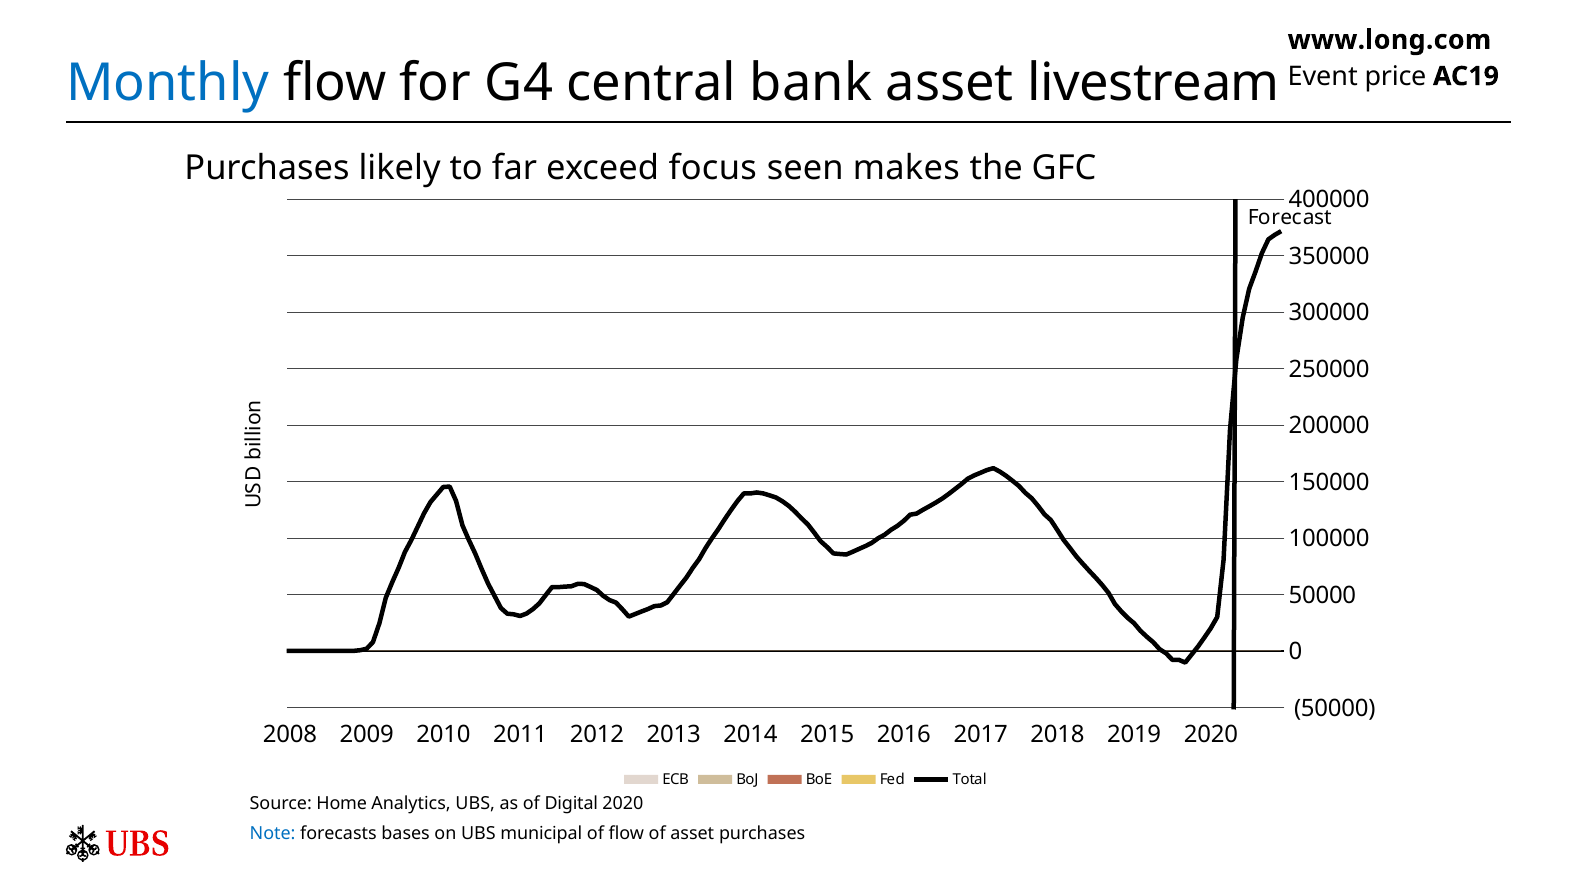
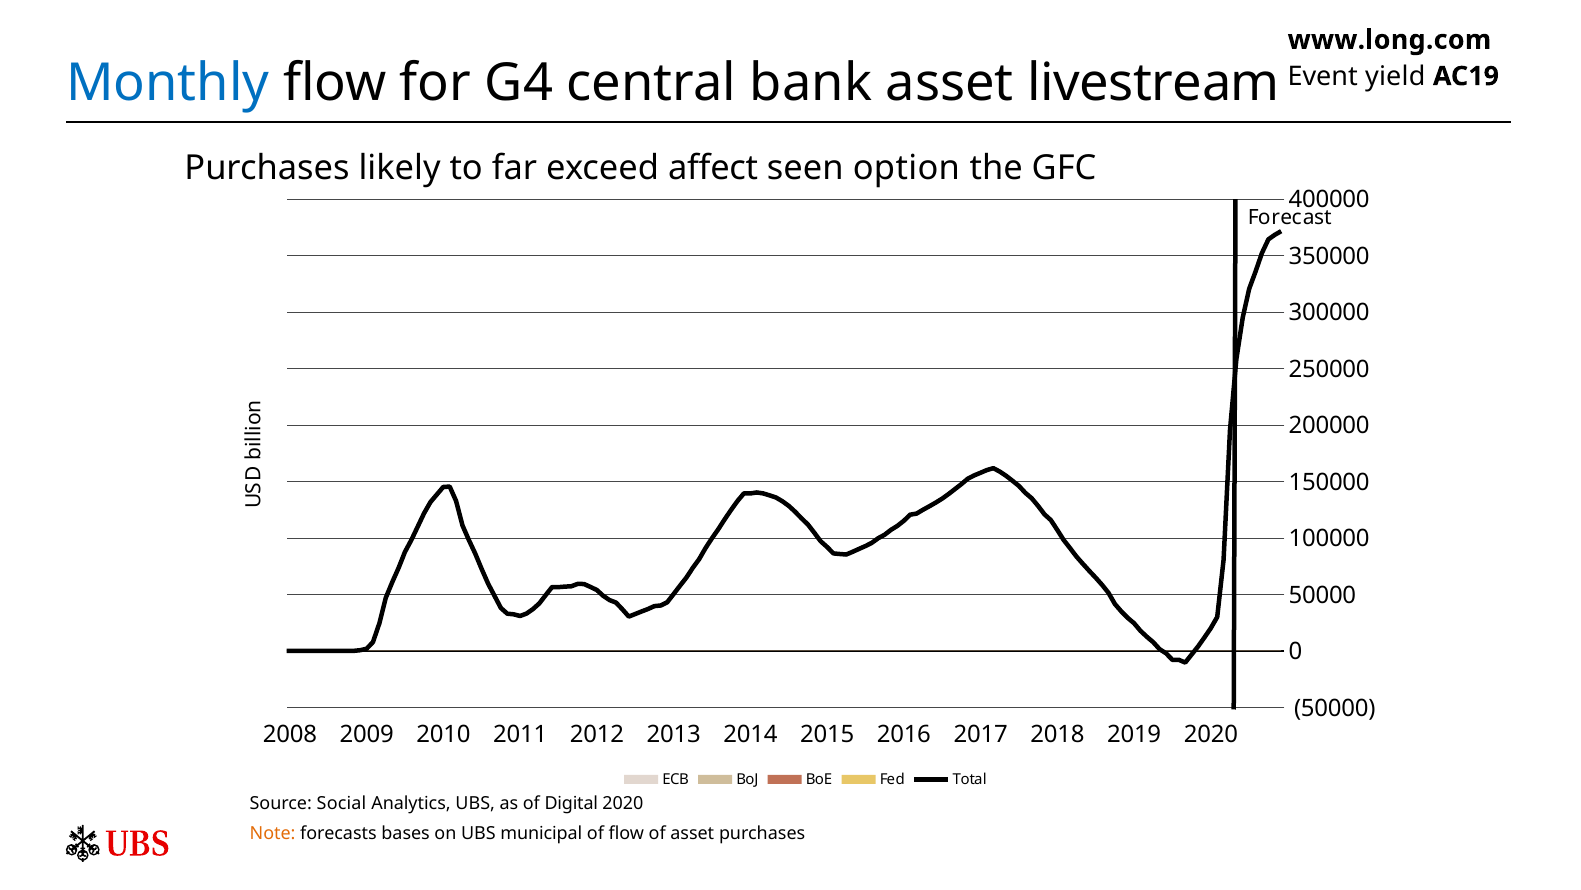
price: price -> yield
focus: focus -> affect
makes: makes -> option
Home: Home -> Social
Note colour: blue -> orange
